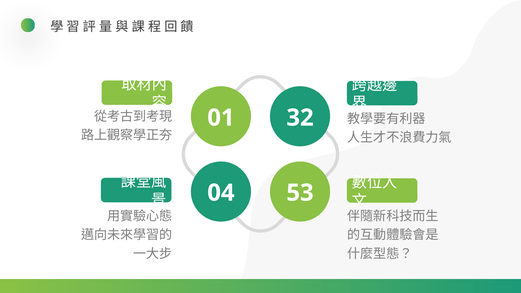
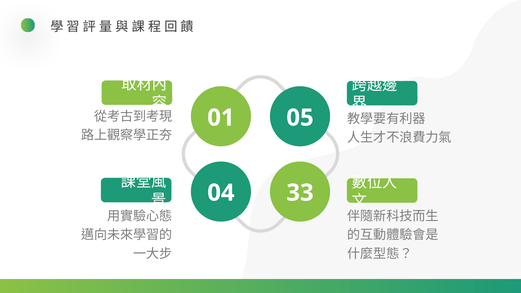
32: 32 -> 05
53: 53 -> 33
